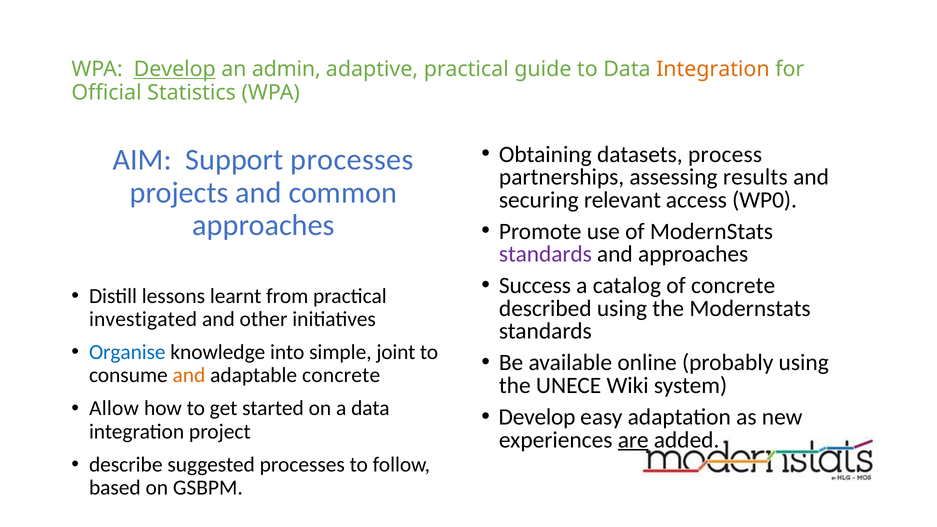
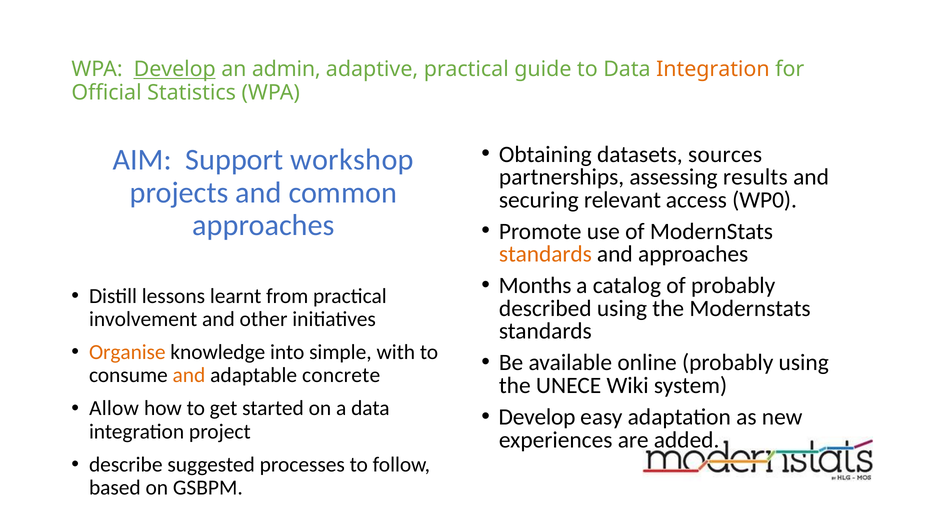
process: process -> sources
Support processes: processes -> workshop
standards at (545, 254) colour: purple -> orange
Success: Success -> Months
of concrete: concrete -> probably
investigated: investigated -> involvement
Organise colour: blue -> orange
joint: joint -> with
are underline: present -> none
